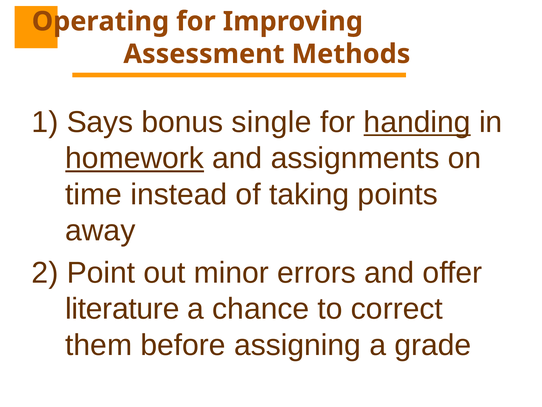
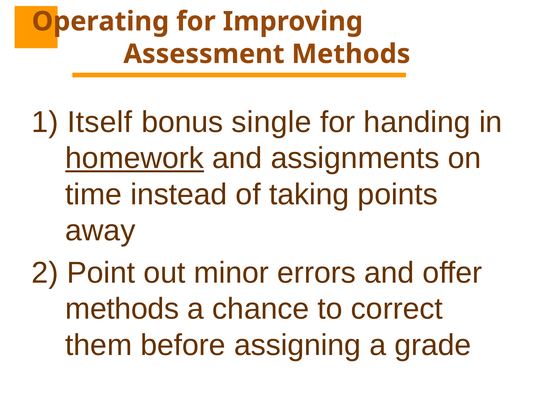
Says: Says -> Itself
handing underline: present -> none
literature at (122, 309): literature -> methods
